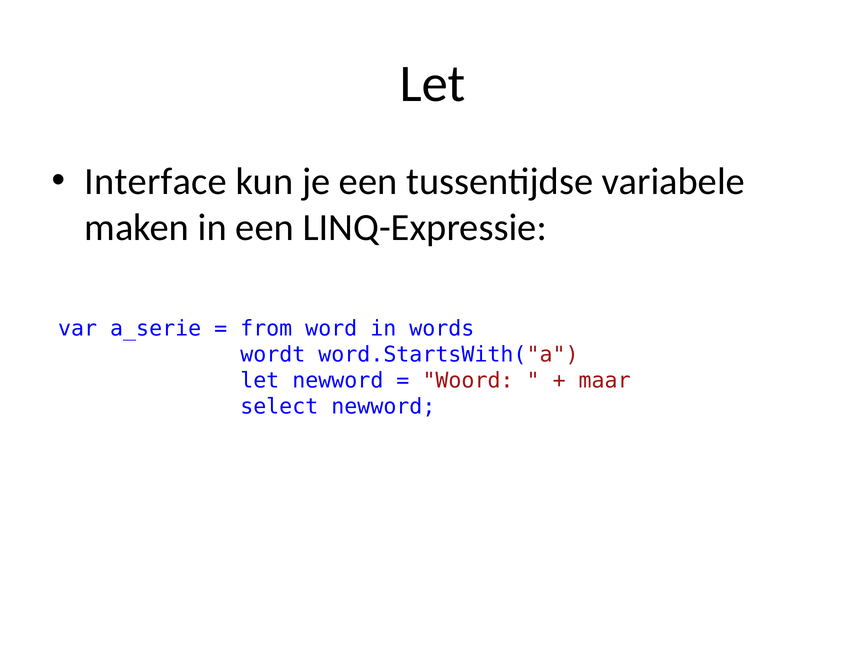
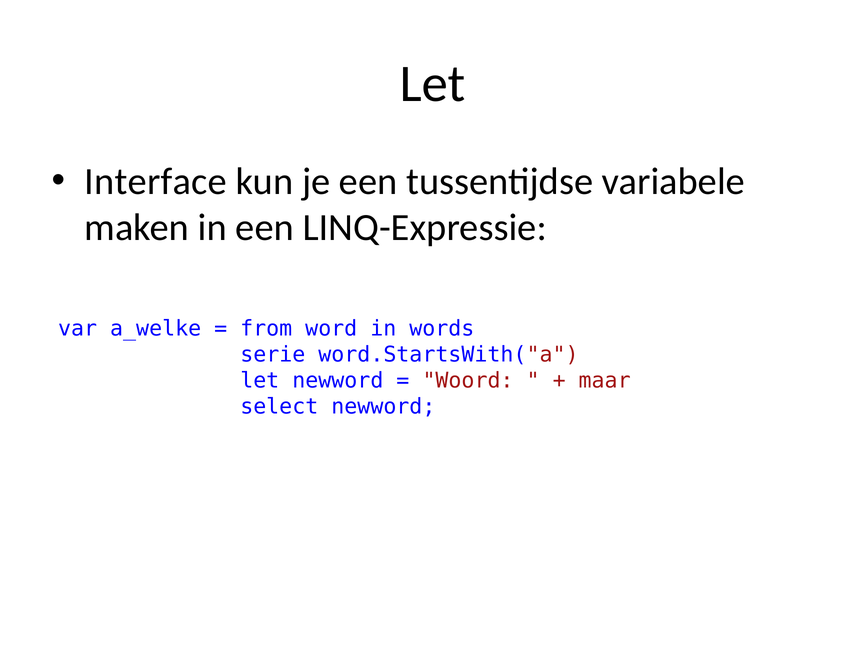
a_serie: a_serie -> a_welke
wordt: wordt -> serie
